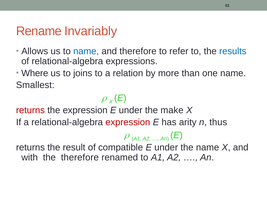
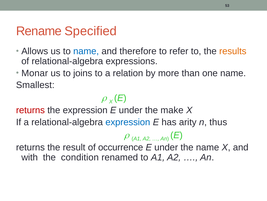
Invariably: Invariably -> Specified
results colour: blue -> orange
Where: Where -> Monar
expression at (128, 122) colour: red -> blue
compatible: compatible -> occurrence
the therefore: therefore -> condition
